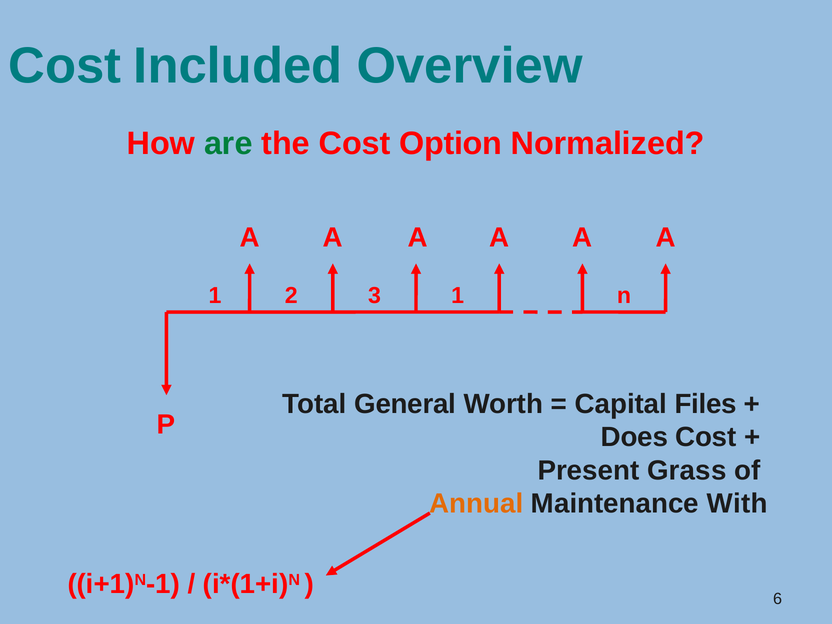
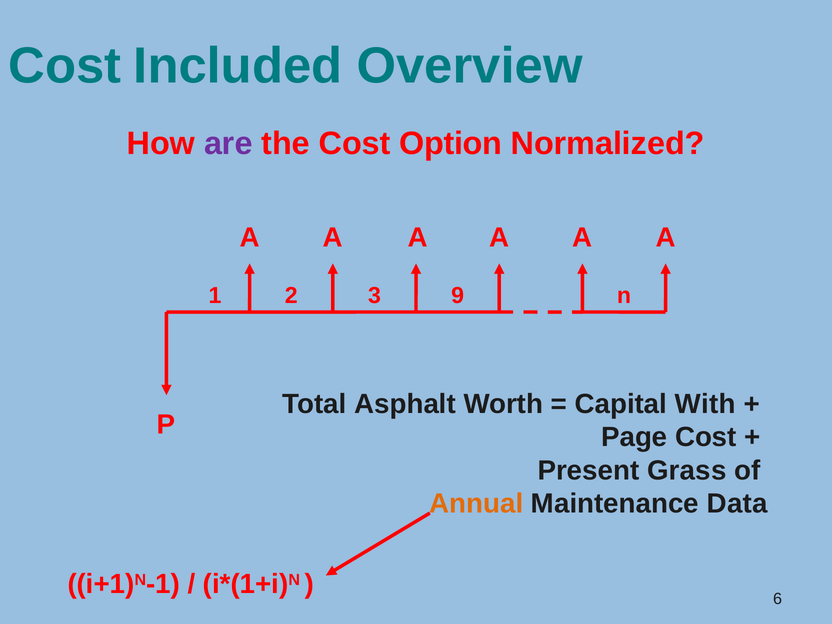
are colour: green -> purple
2 1: 1 -> 9
General: General -> Asphalt
Files: Files -> With
Does: Does -> Page
With: With -> Data
